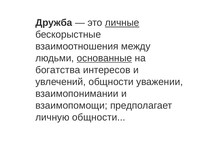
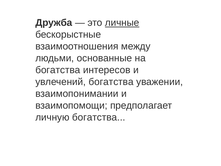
основанные underline: present -> none
увлечений общности: общности -> богатства
личную общности: общности -> богатства
